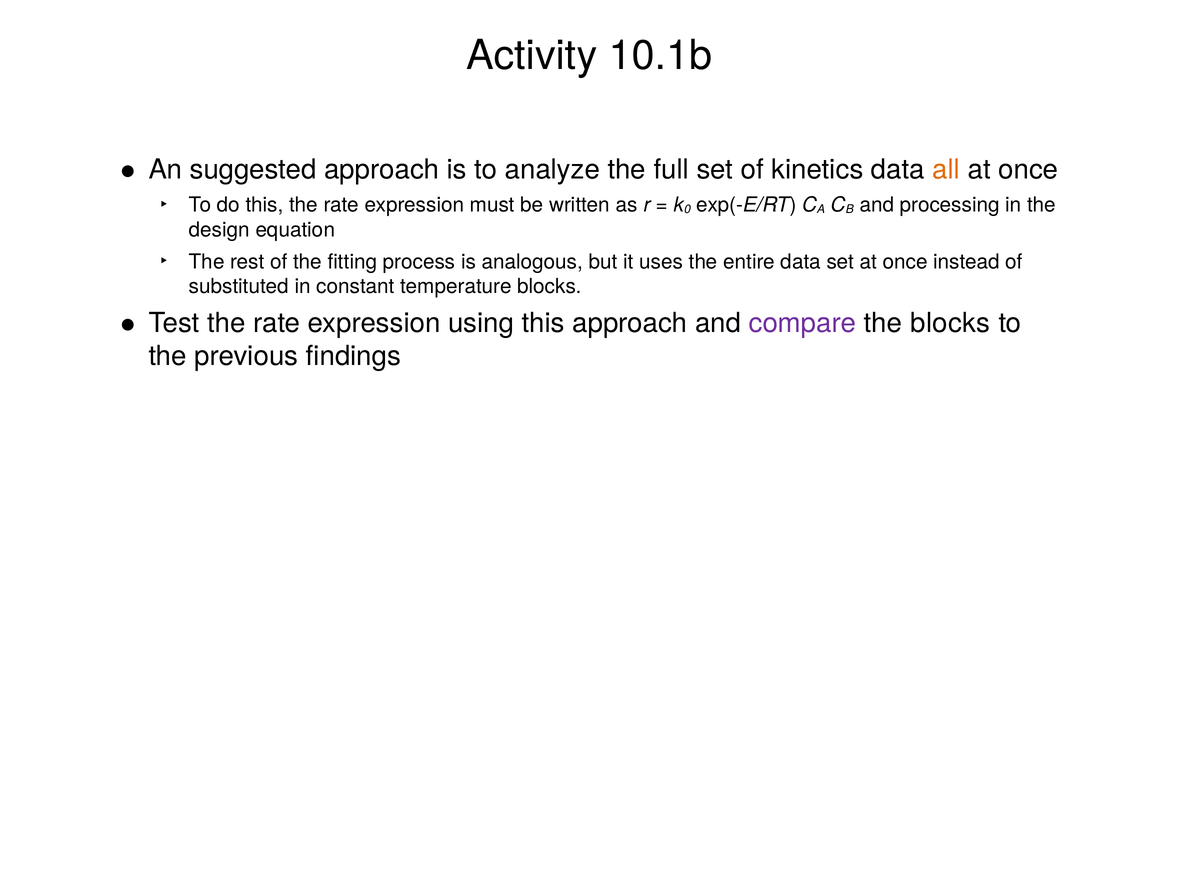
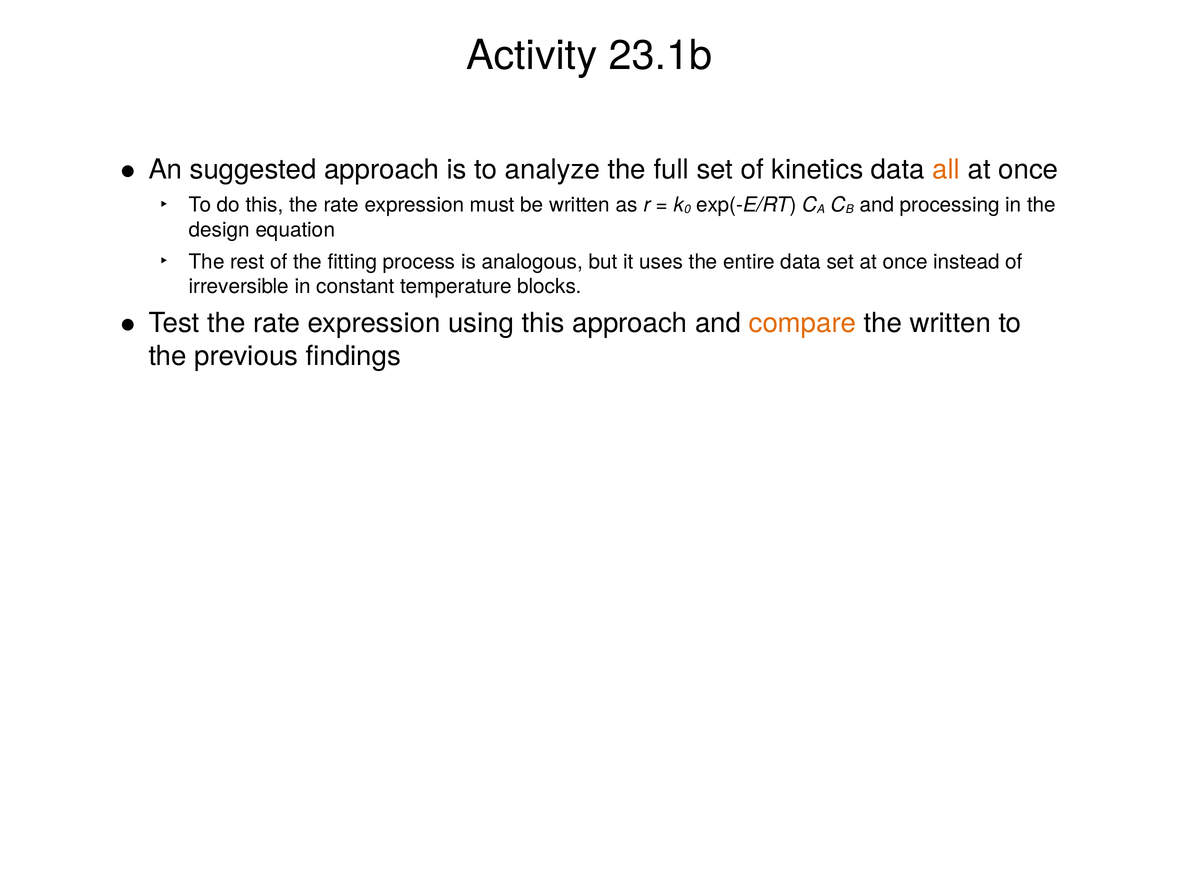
10.1b: 10.1b -> 23.1b
substituted: substituted -> irreversible
compare colour: purple -> orange
the blocks: blocks -> written
